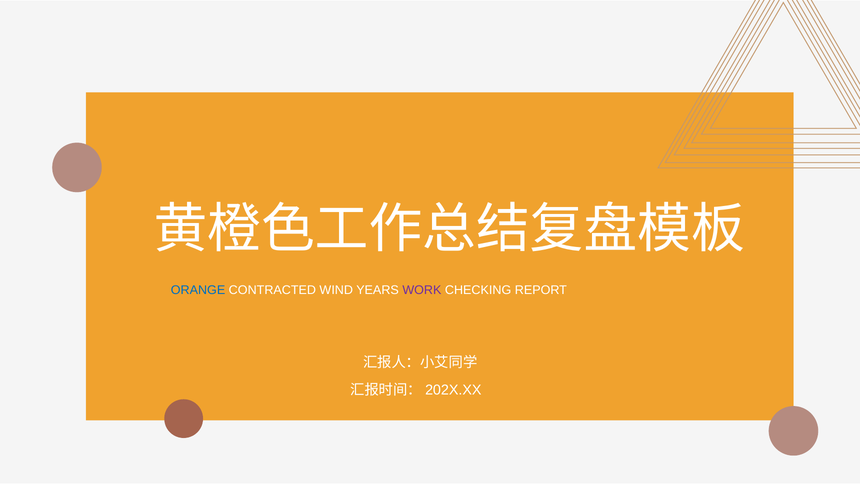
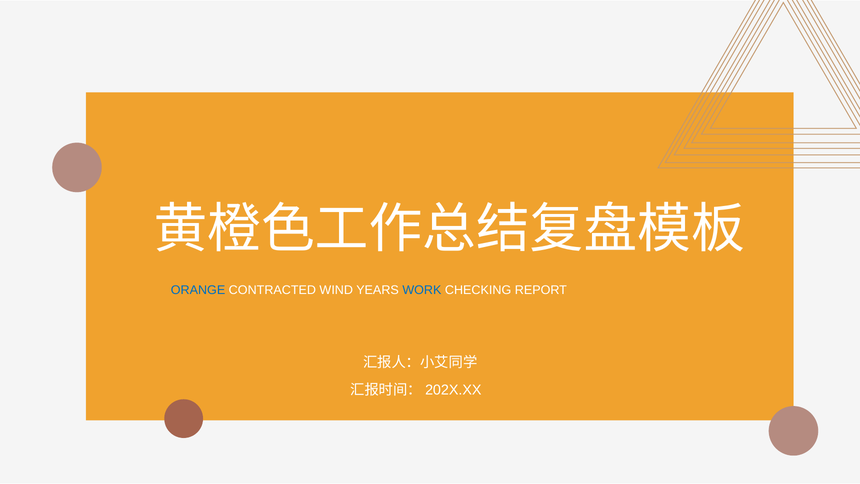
WORK colour: purple -> blue
